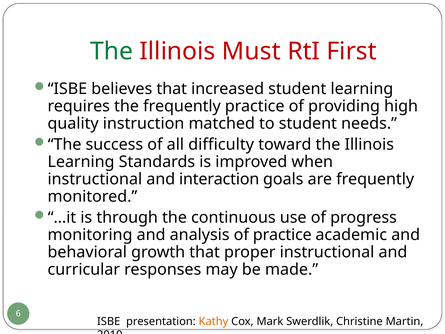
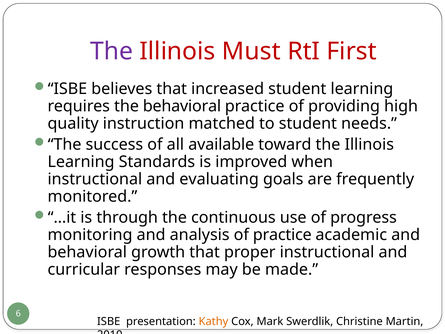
The at (112, 51) colour: green -> purple
the frequently: frequently -> behavioral
difficulty: difficulty -> available
interaction: interaction -> evaluating
